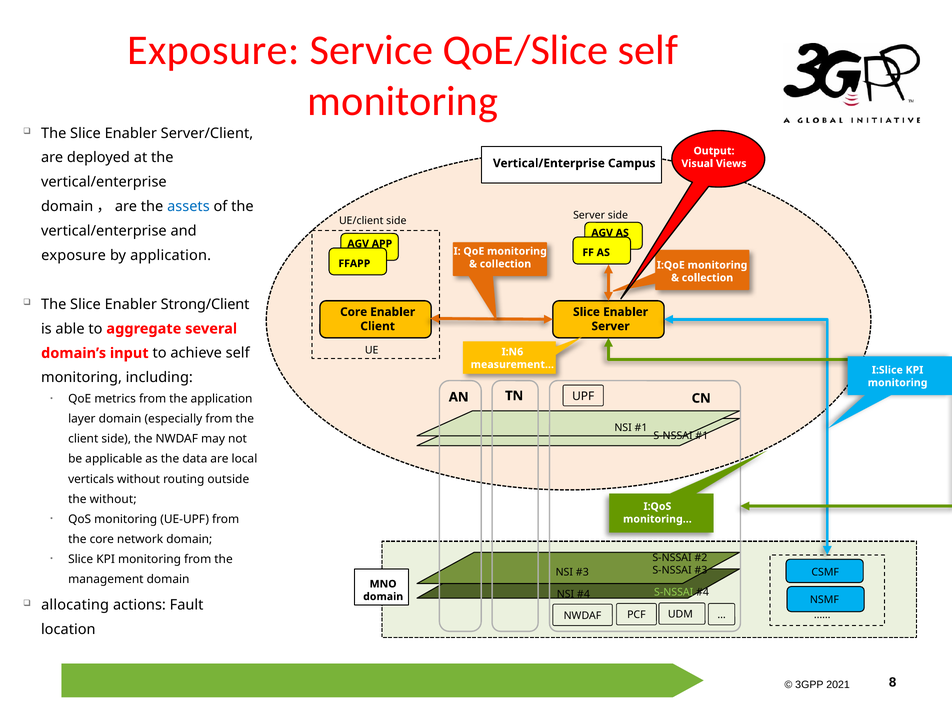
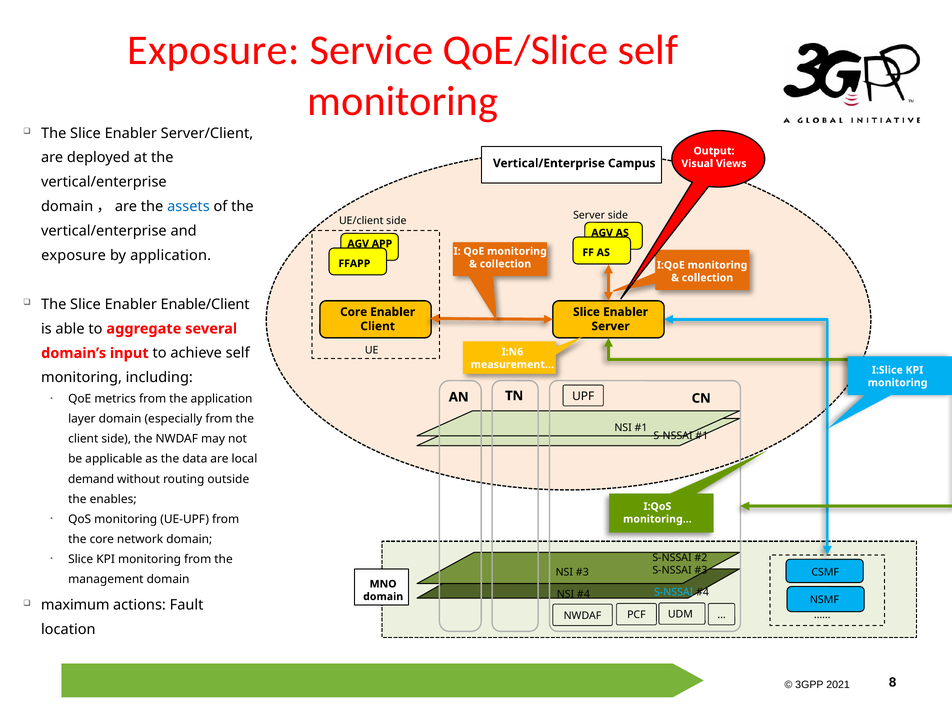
Strong/Client: Strong/Client -> Enable/Client
verticals: verticals -> demand
the without: without -> enables
S-NSSAI at (674, 592) colour: light green -> light blue
allocating: allocating -> maximum
